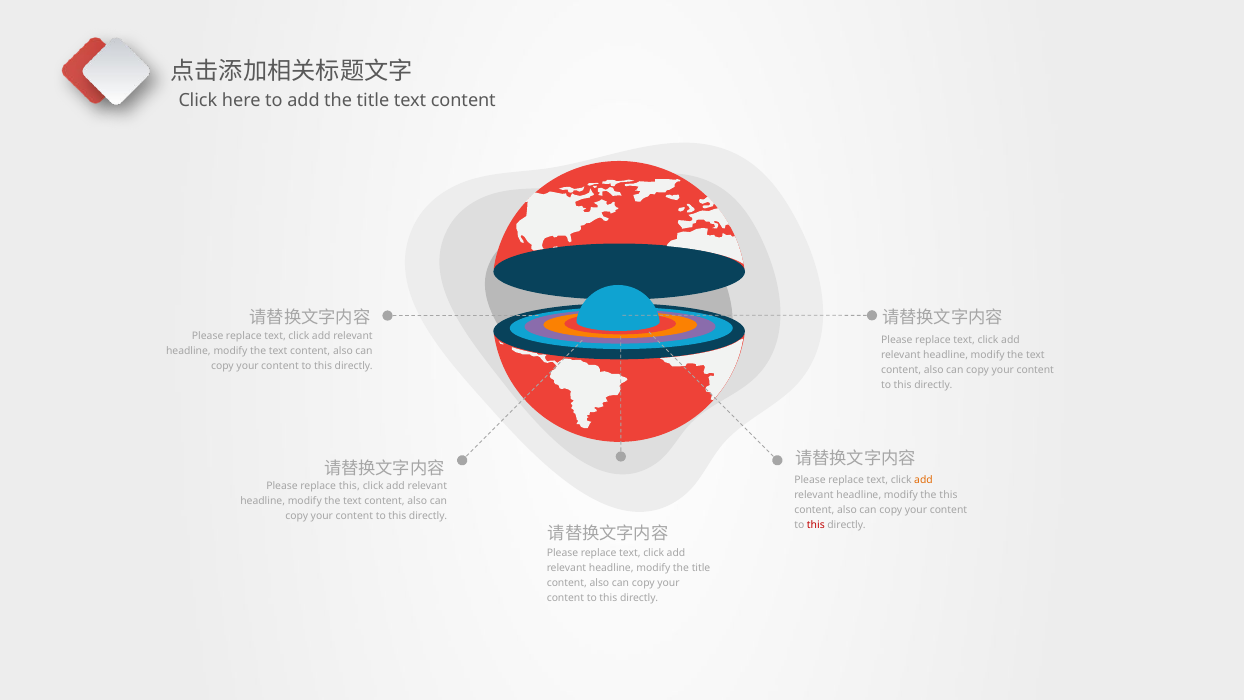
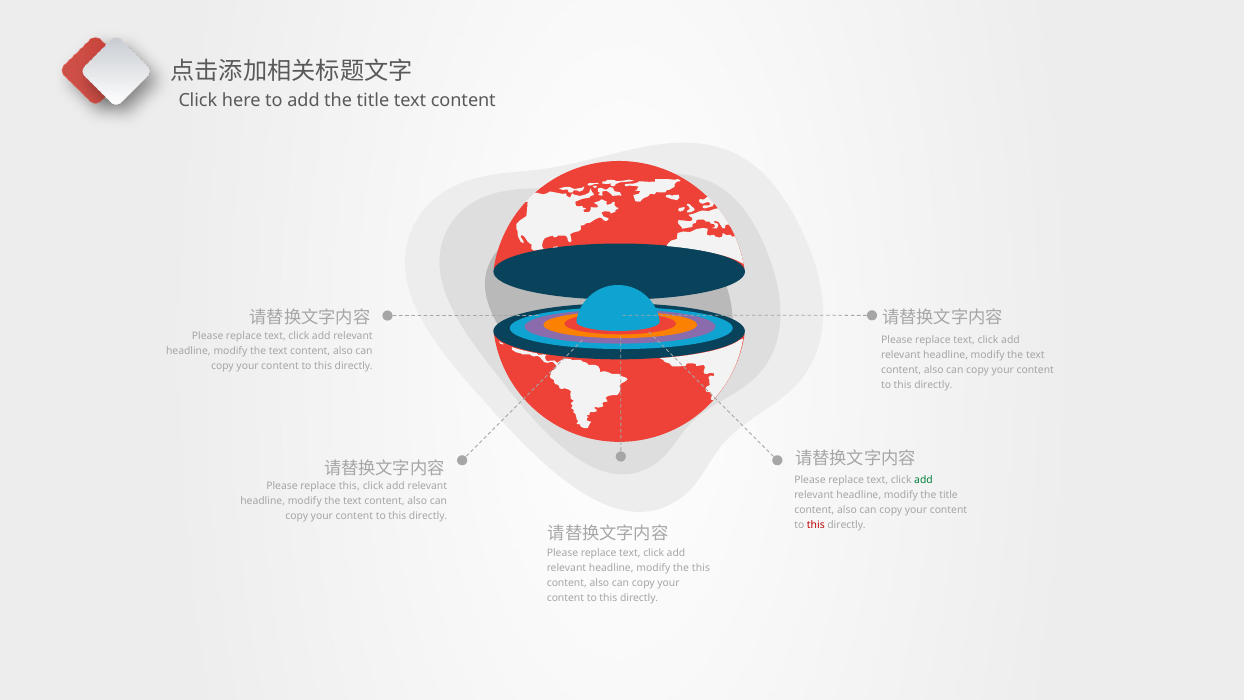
add at (924, 480) colour: orange -> green
modify the this: this -> title
modify the title: title -> this
